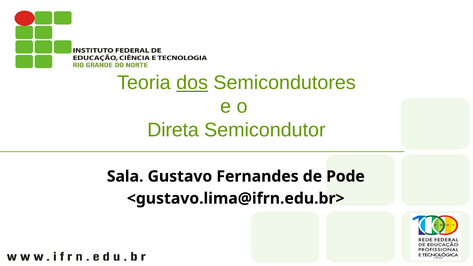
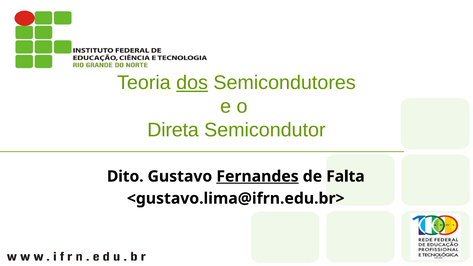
Sala: Sala -> Dito
Fernandes underline: none -> present
Pode: Pode -> Falta
